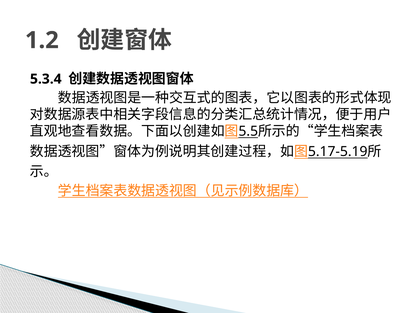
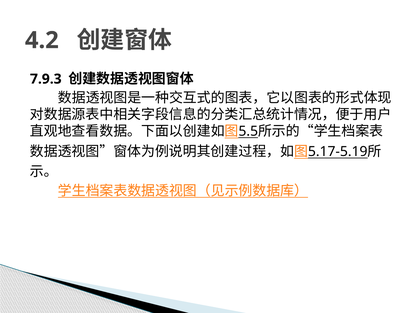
1.2: 1.2 -> 4.2
5.3.4: 5.3.4 -> 7.9.3
